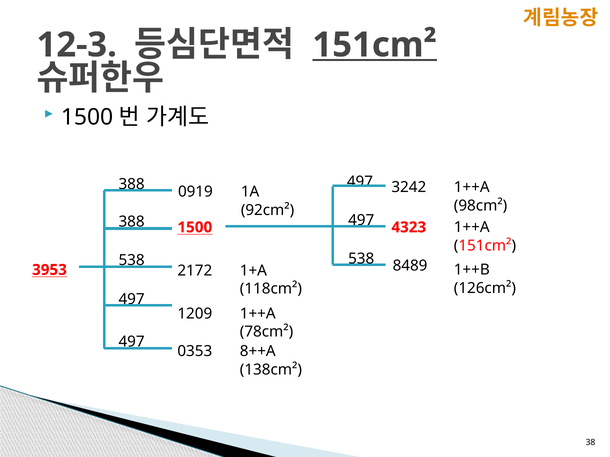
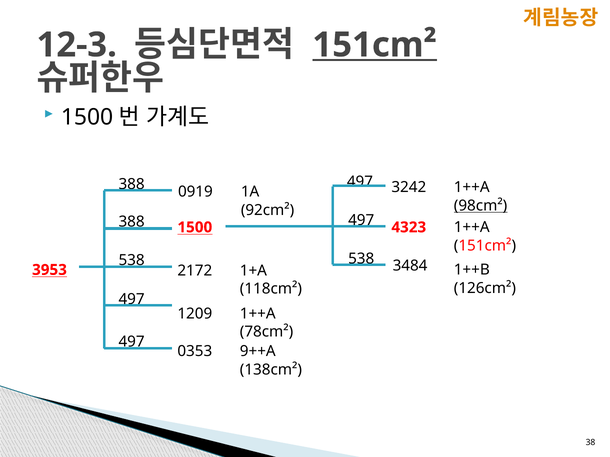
98cm² underline: none -> present
8489: 8489 -> 3484
8++A: 8++A -> 9++A
